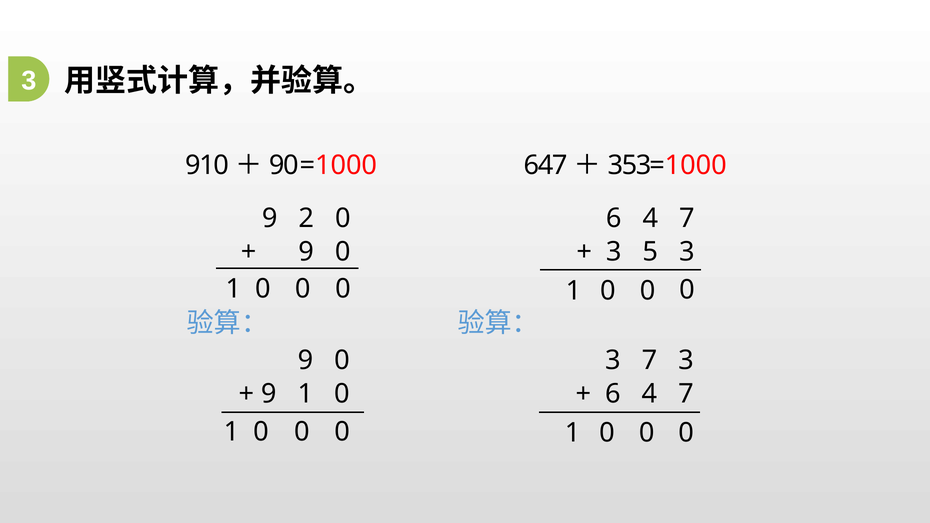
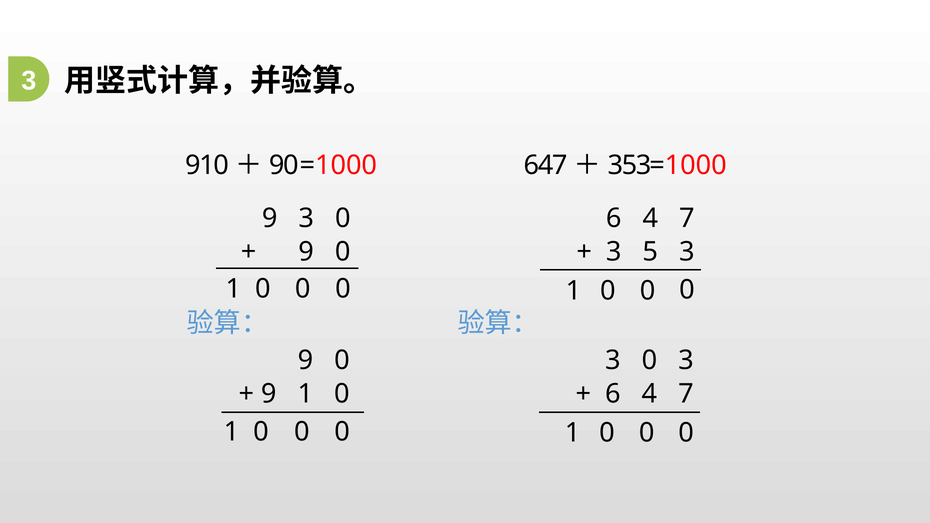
9 2: 2 -> 3
7 at (649, 361): 7 -> 0
